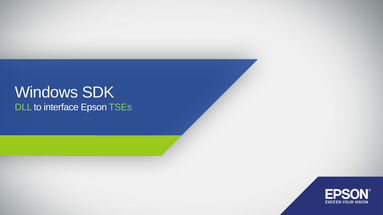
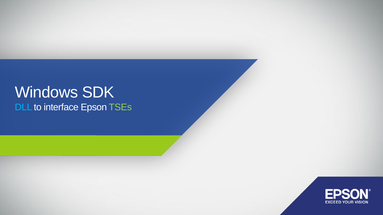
DLL colour: light green -> light blue
